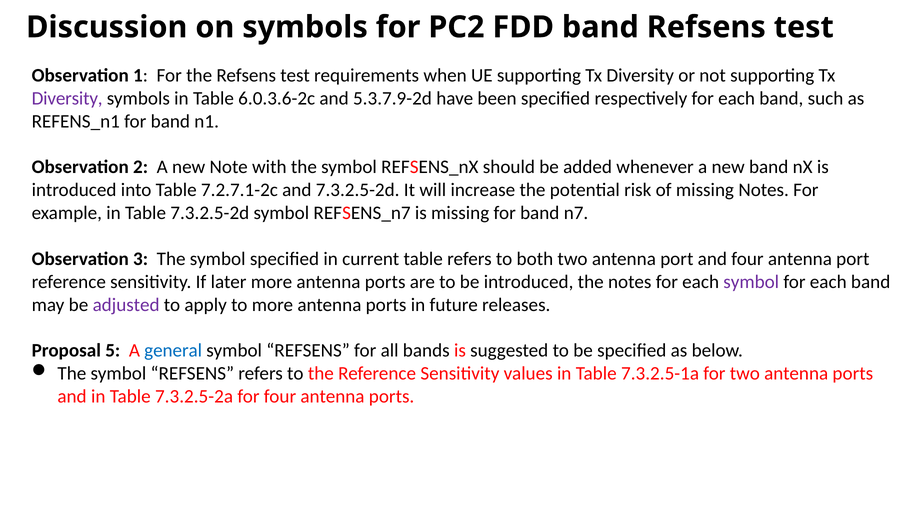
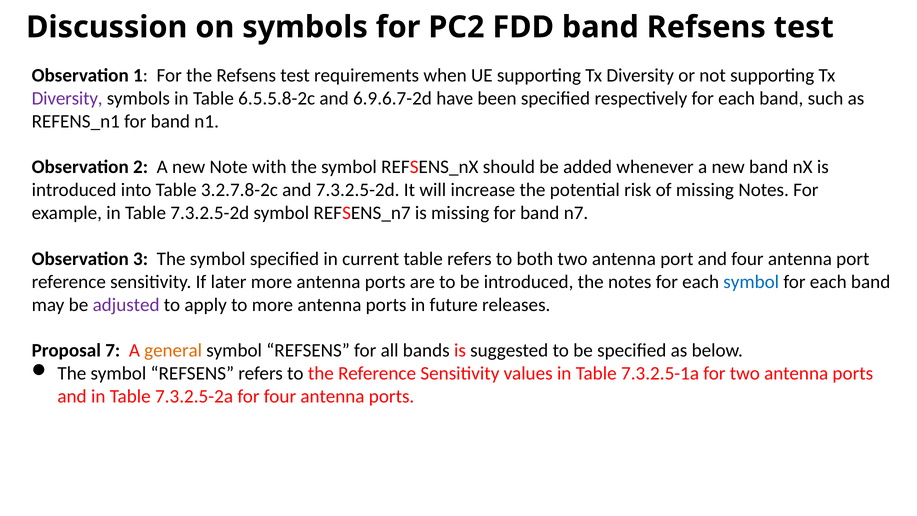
6.0.3.6-2c: 6.0.3.6-2c -> 6.5.5.8-2c
5.3.7.9-2d: 5.3.7.9-2d -> 6.9.6.7-2d
7.2.7.1-2c: 7.2.7.1-2c -> 3.2.7.8-2c
symbol at (751, 282) colour: purple -> blue
5: 5 -> 7
general colour: blue -> orange
